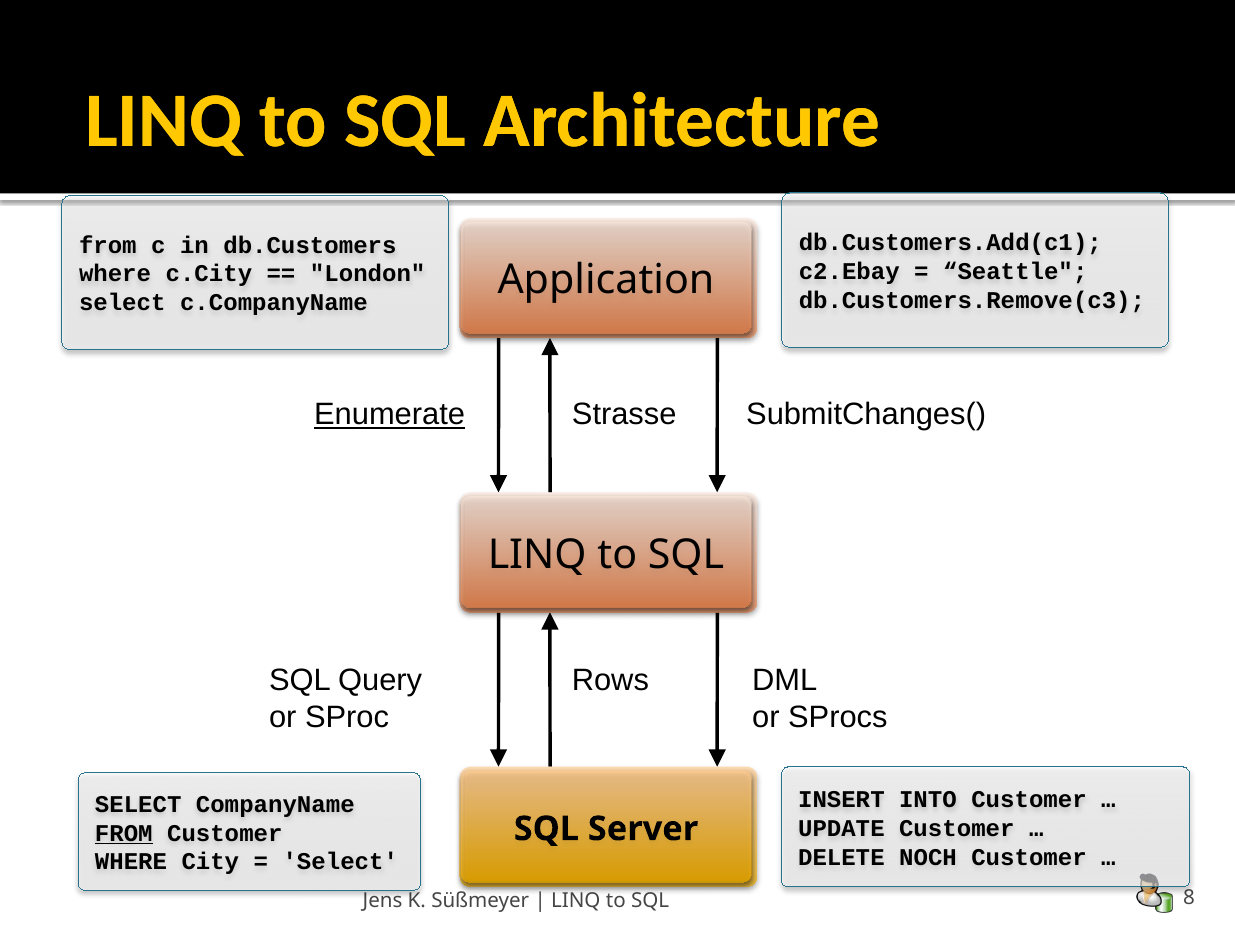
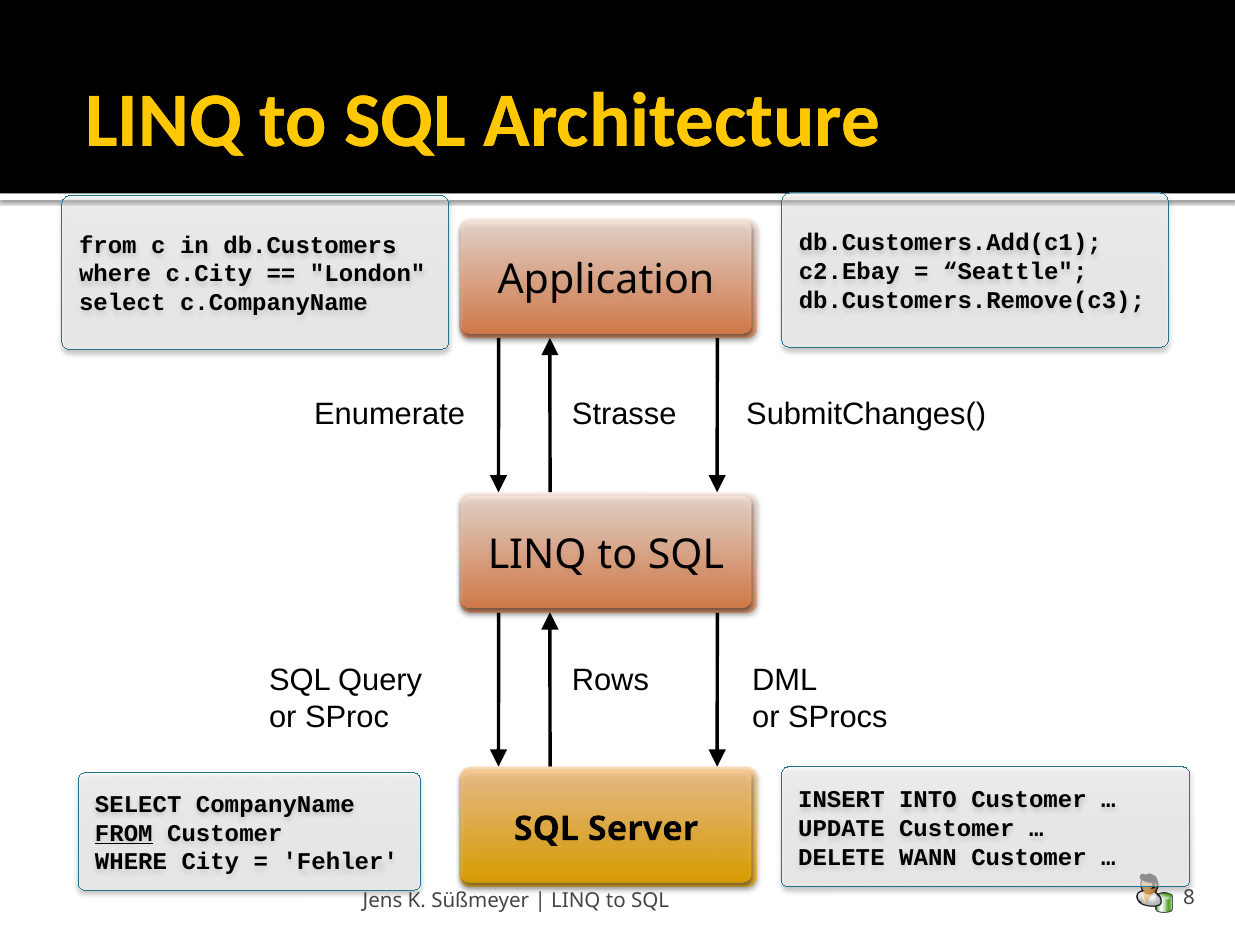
Enumerate underline: present -> none
NOCH: NOCH -> WANN
Select at (340, 862): Select -> Fehler
